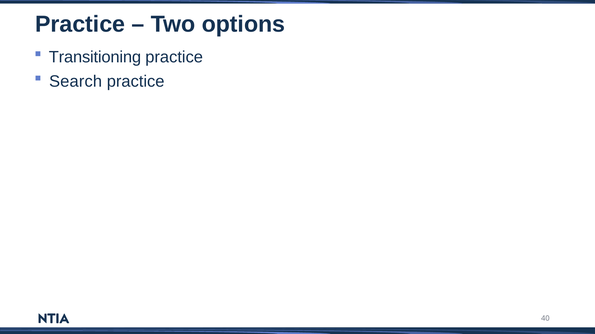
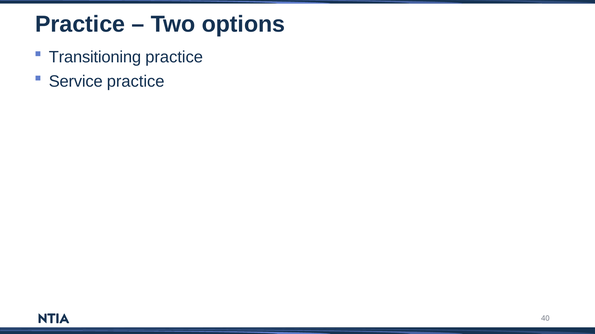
Search: Search -> Service
